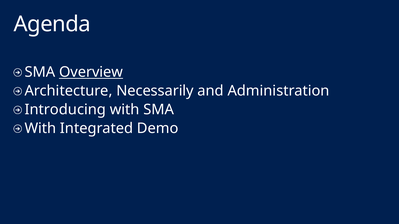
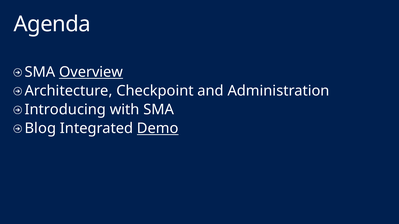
Necessarily: Necessarily -> Checkpoint
With at (40, 129): With -> Blog
Demo underline: none -> present
